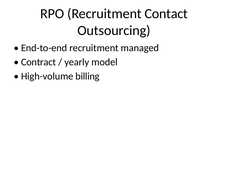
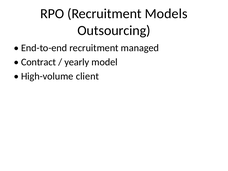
Contact: Contact -> Models
billing: billing -> client
